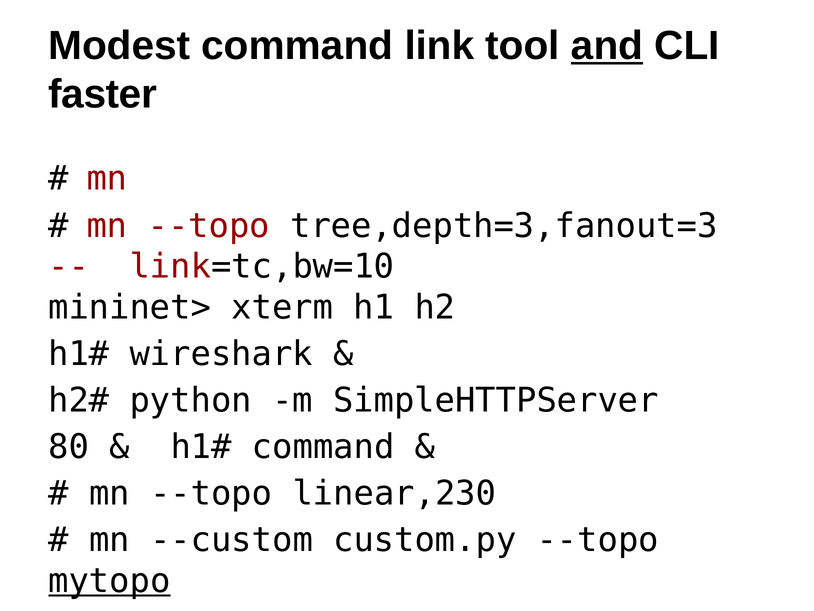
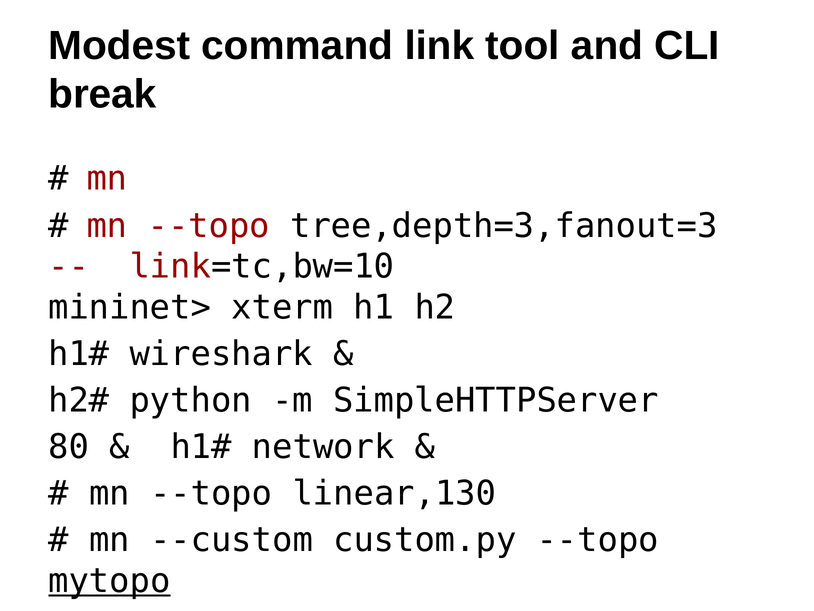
and underline: present -> none
faster: faster -> break
command at (323, 446): command -> network
linear,230: linear,230 -> linear,130
